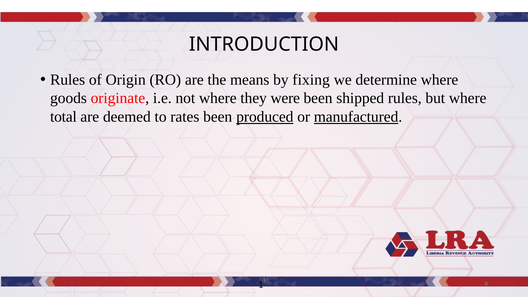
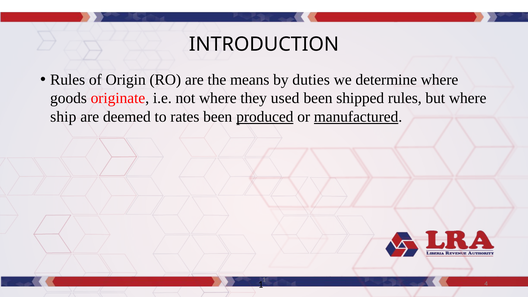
fixing: fixing -> duties
were: were -> used
total: total -> ship
